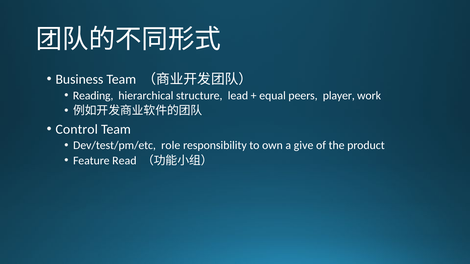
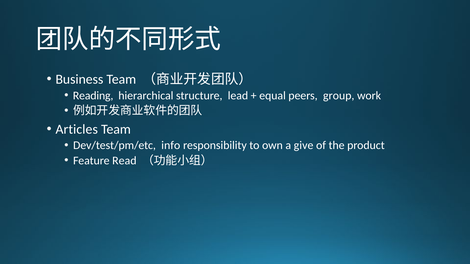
player: player -> group
Control: Control -> Articles
role: role -> info
